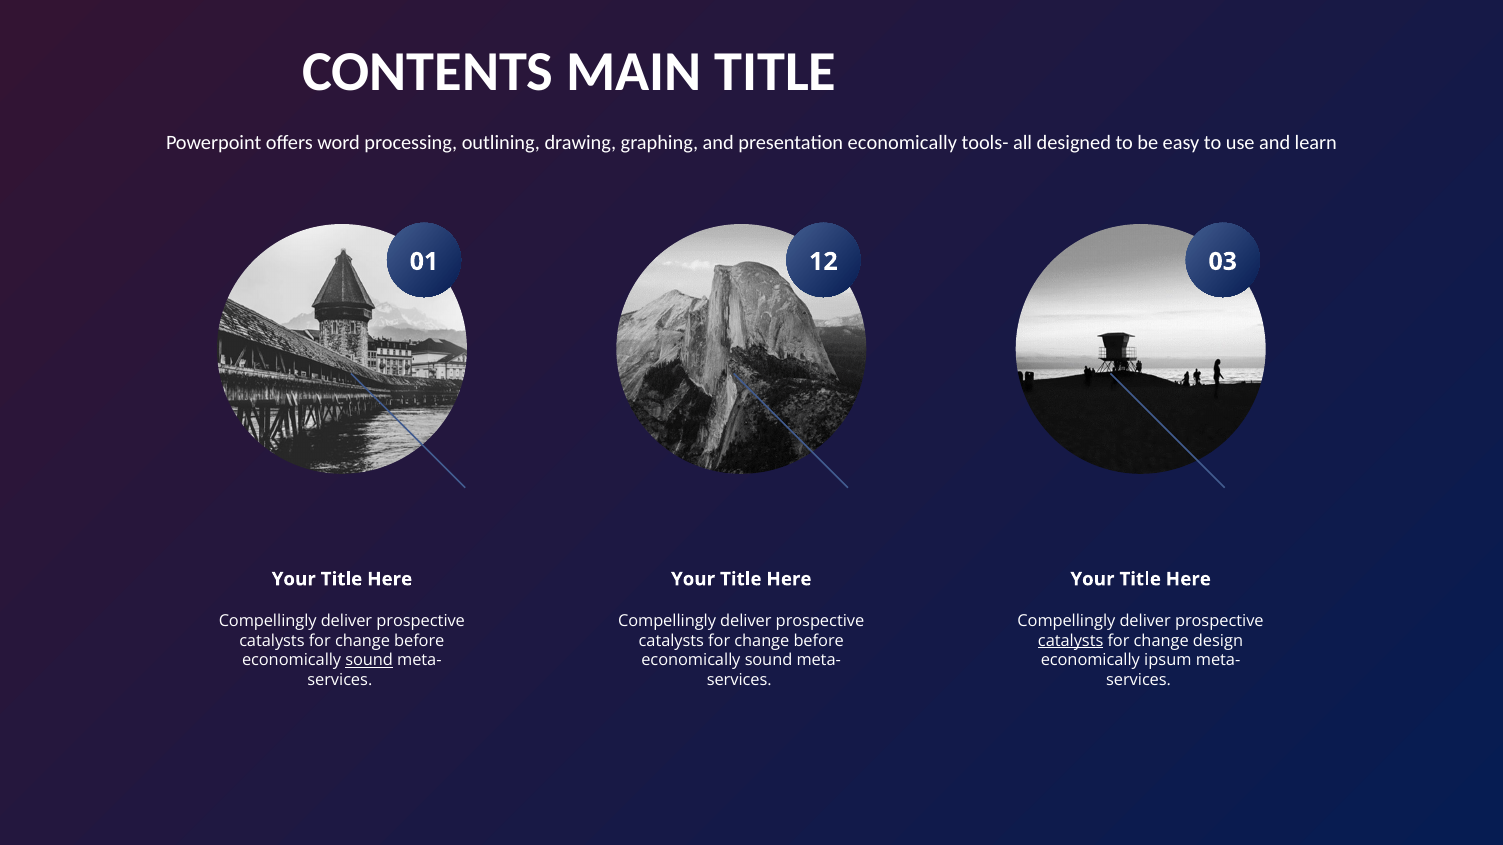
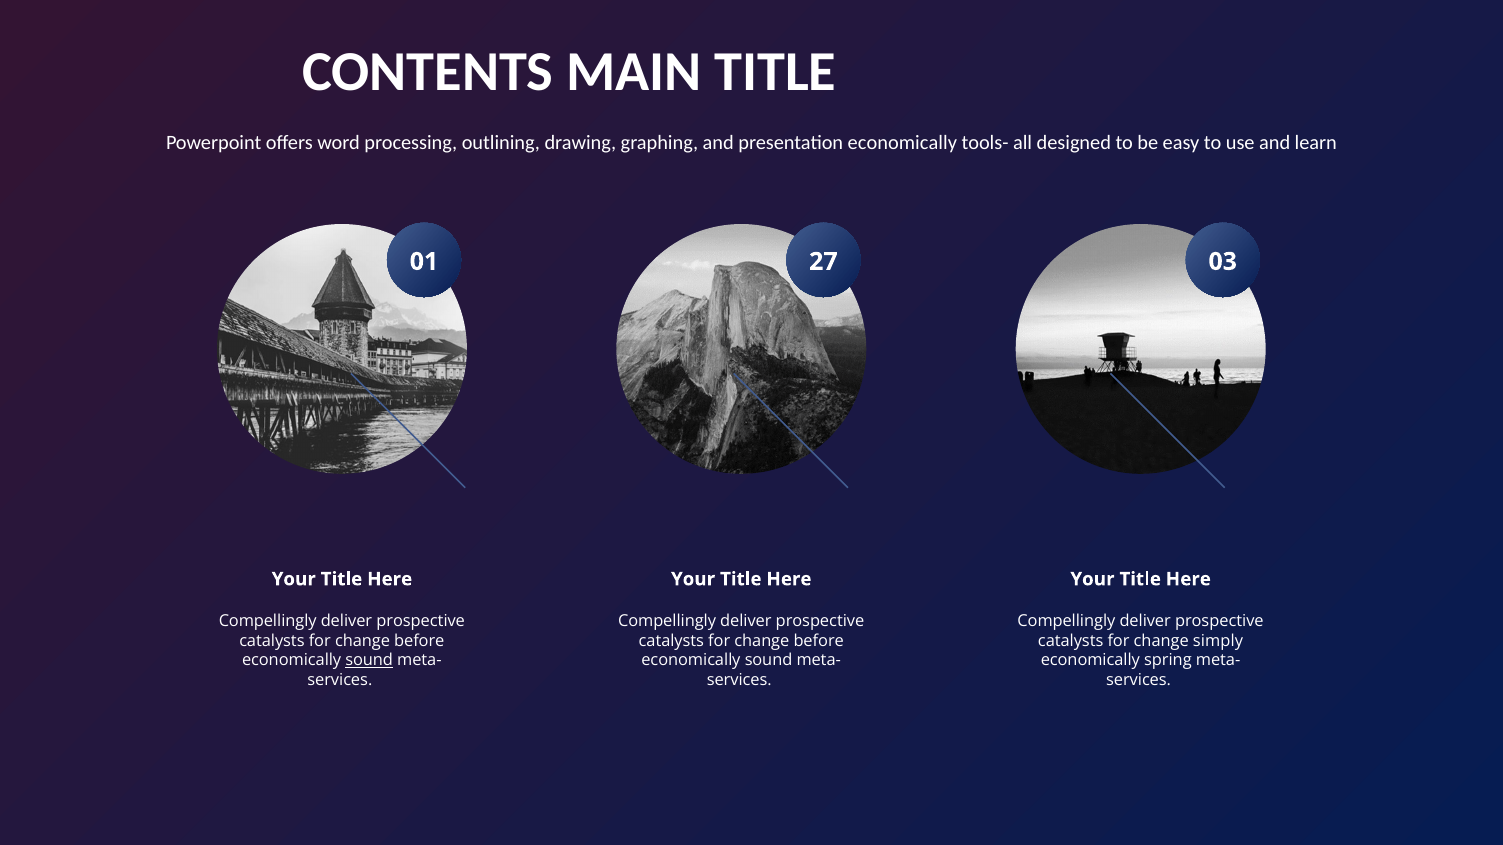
12: 12 -> 27
catalysts at (1071, 641) underline: present -> none
design: design -> simply
ipsum: ipsum -> spring
